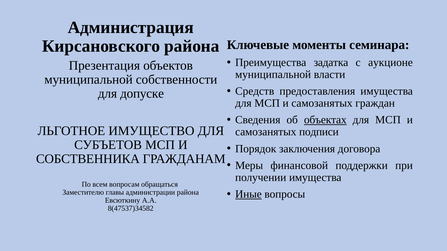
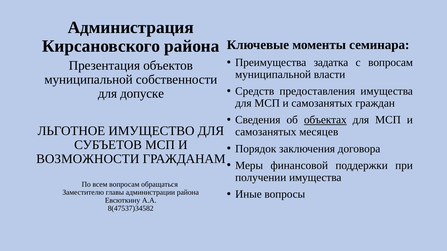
с аукционе: аукционе -> вопросам
подписи: подписи -> месяцев
СОБСТВЕННИКА: СОБСТВЕННИКА -> ВОЗМОЖНОСТИ
Иные underline: present -> none
